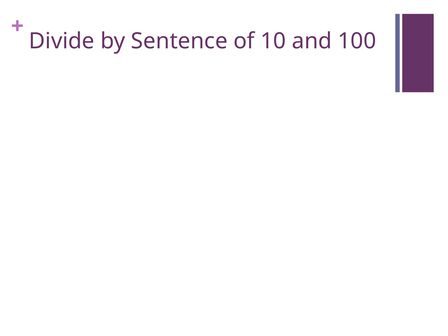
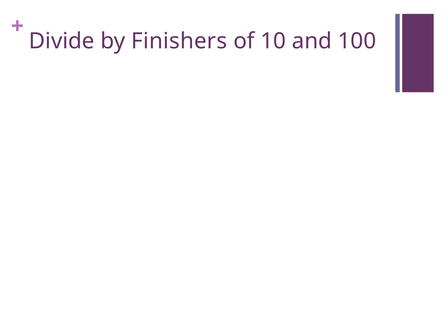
Sentence: Sentence -> Finishers
